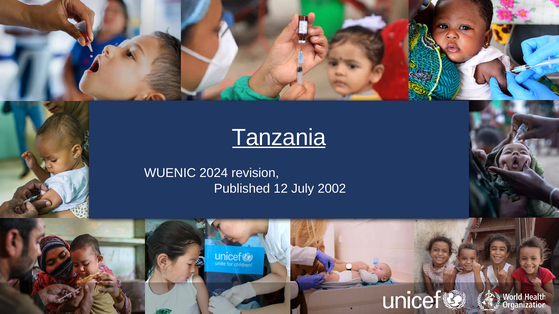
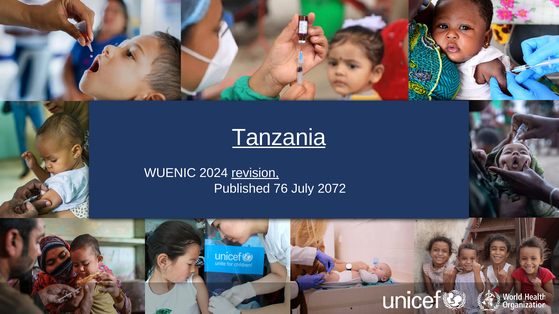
revision underline: none -> present
12: 12 -> 76
2002: 2002 -> 2072
